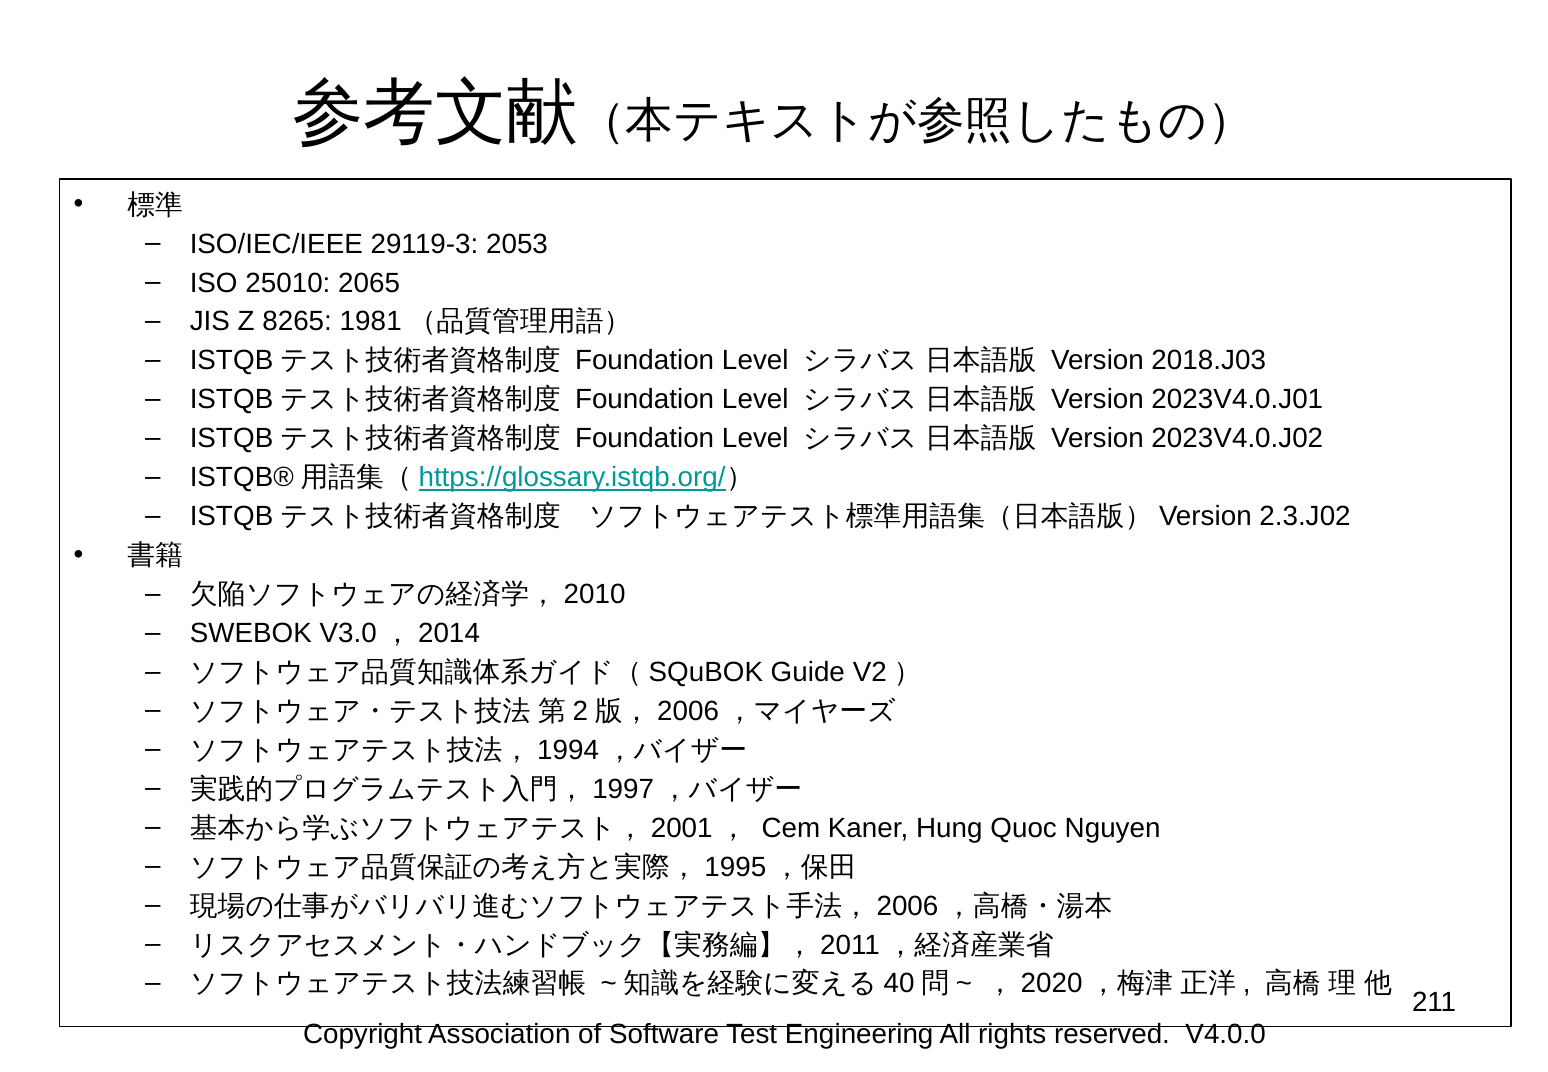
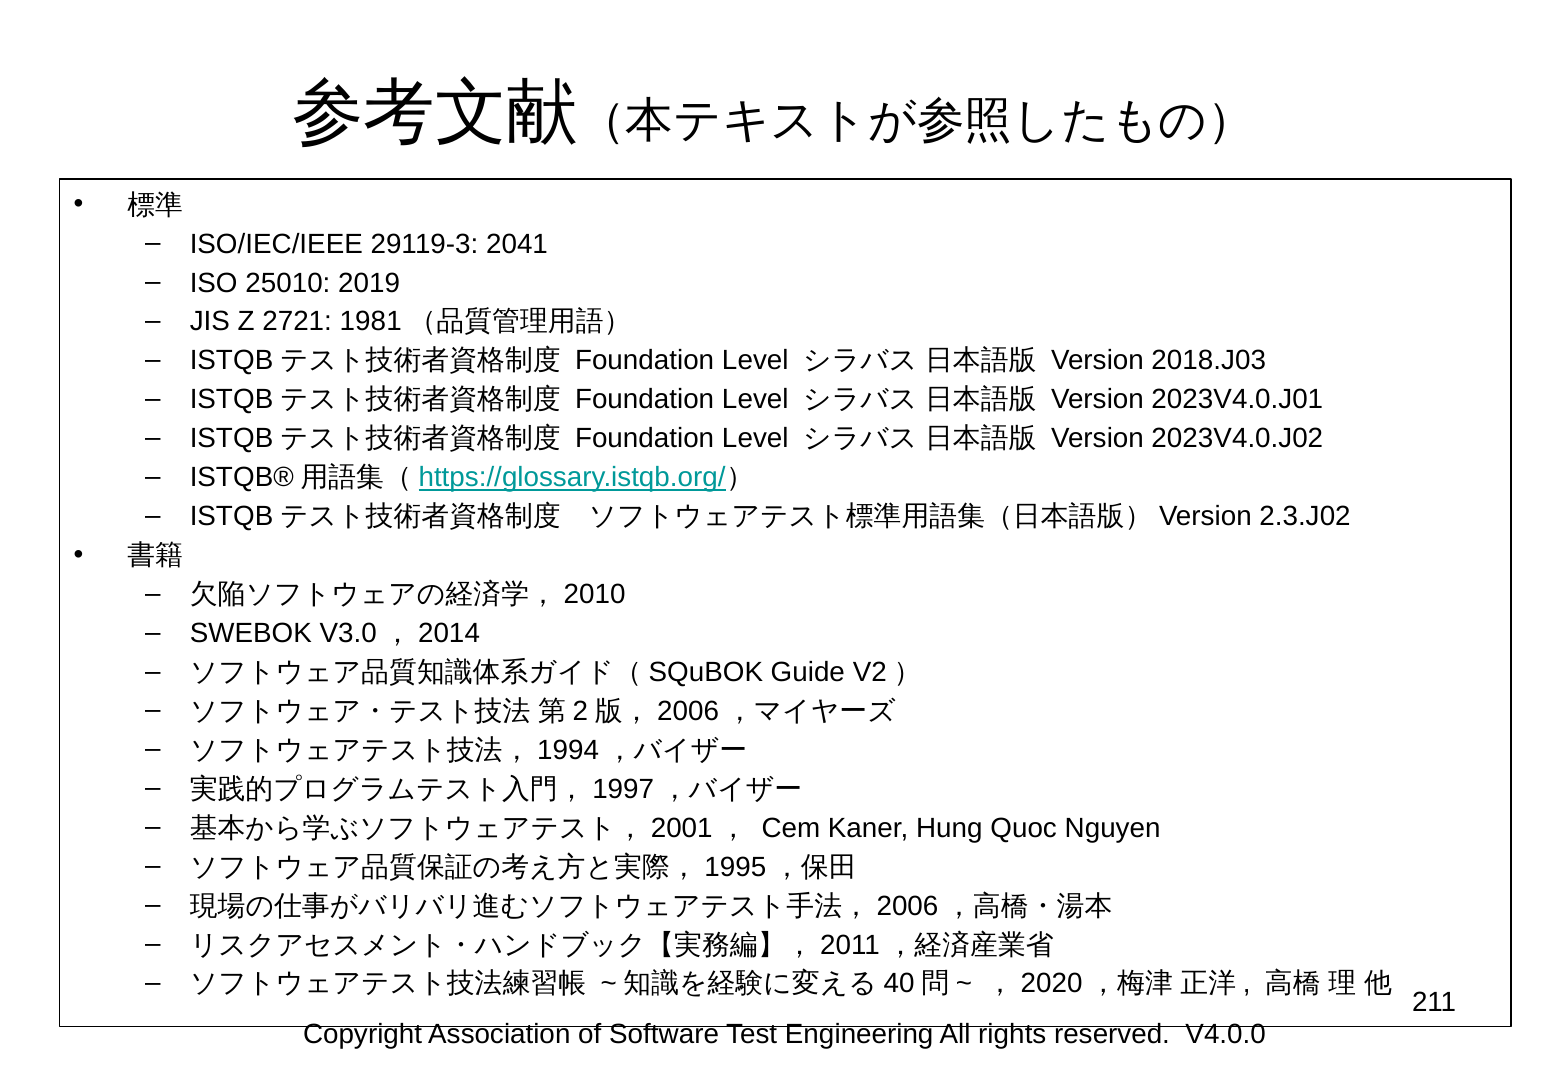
2053: 2053 -> 2041
2065: 2065 -> 2019
8265: 8265 -> 2721
